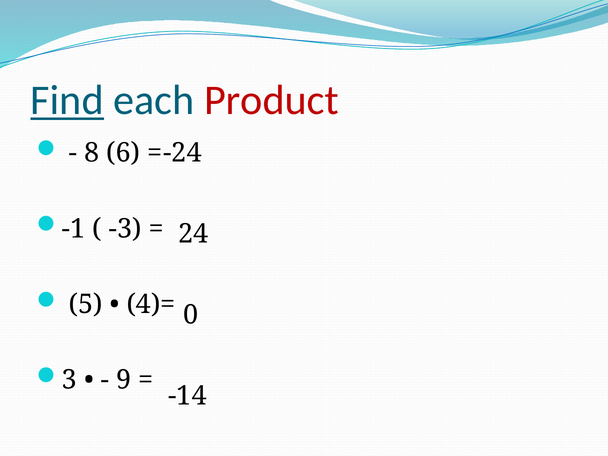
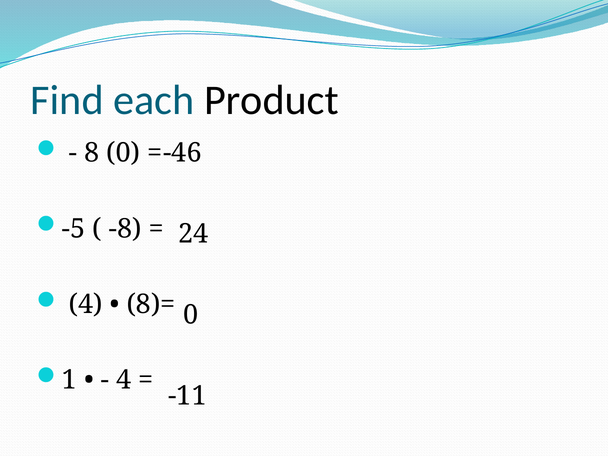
Find underline: present -> none
Product colour: red -> black
8 6: 6 -> 0
-24: -24 -> -46
-1: -1 -> -5
-3: -3 -> -8
5 at (86, 304): 5 -> 4
4)=: 4)= -> 8)=
3: 3 -> 1
9 at (124, 380): 9 -> 4
-14: -14 -> -11
